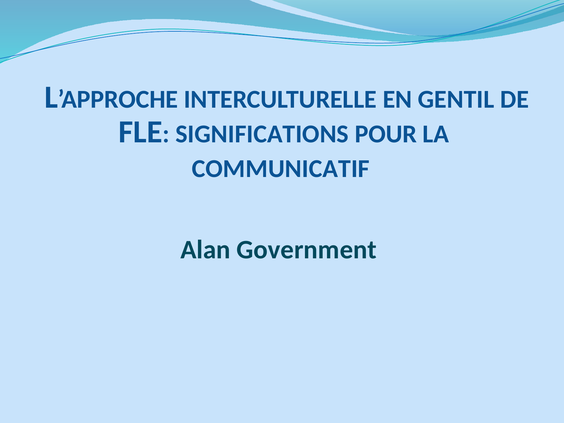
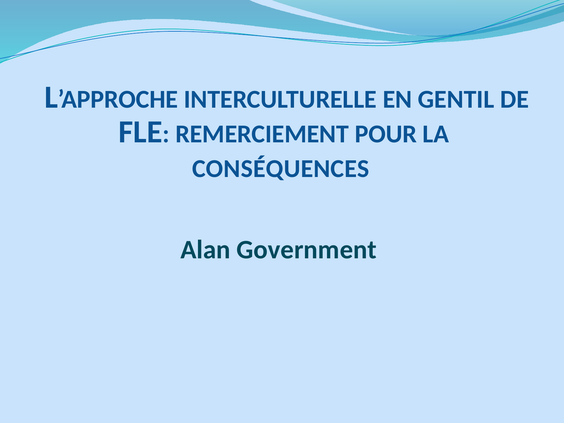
SIGNIFICATIONS: SIGNIFICATIONS -> REMERCIEMENT
COMMUNICATIF: COMMUNICATIF -> CONSÉQUENCES
